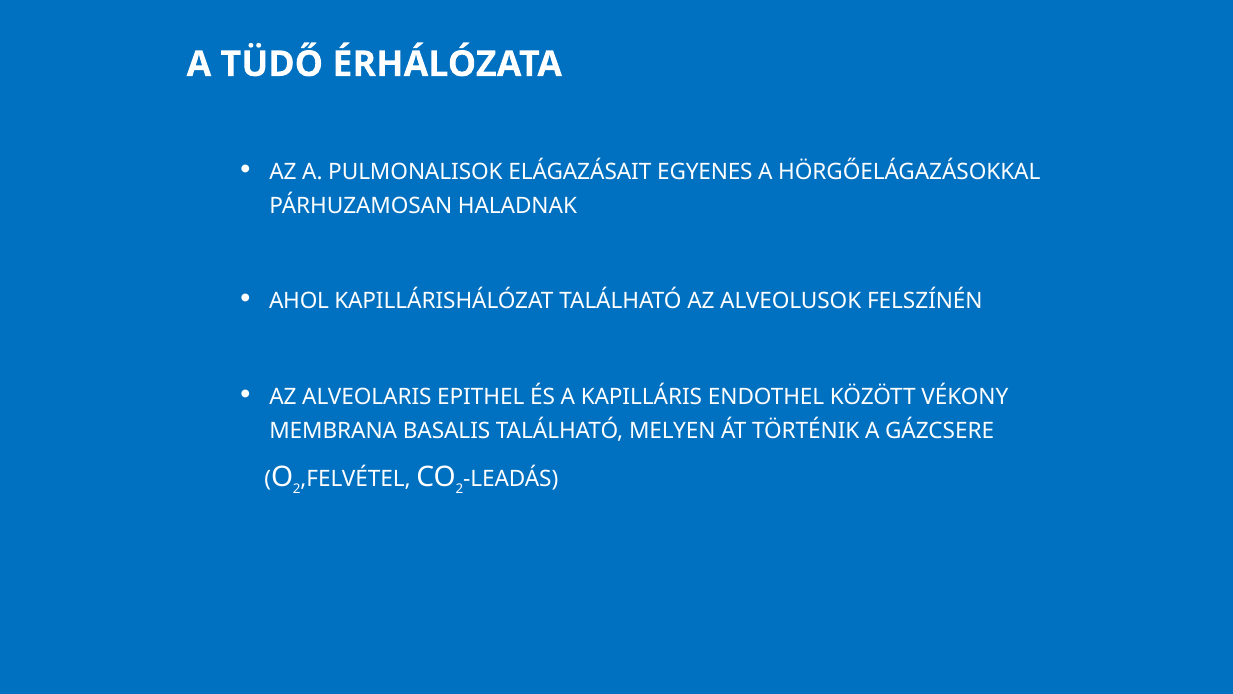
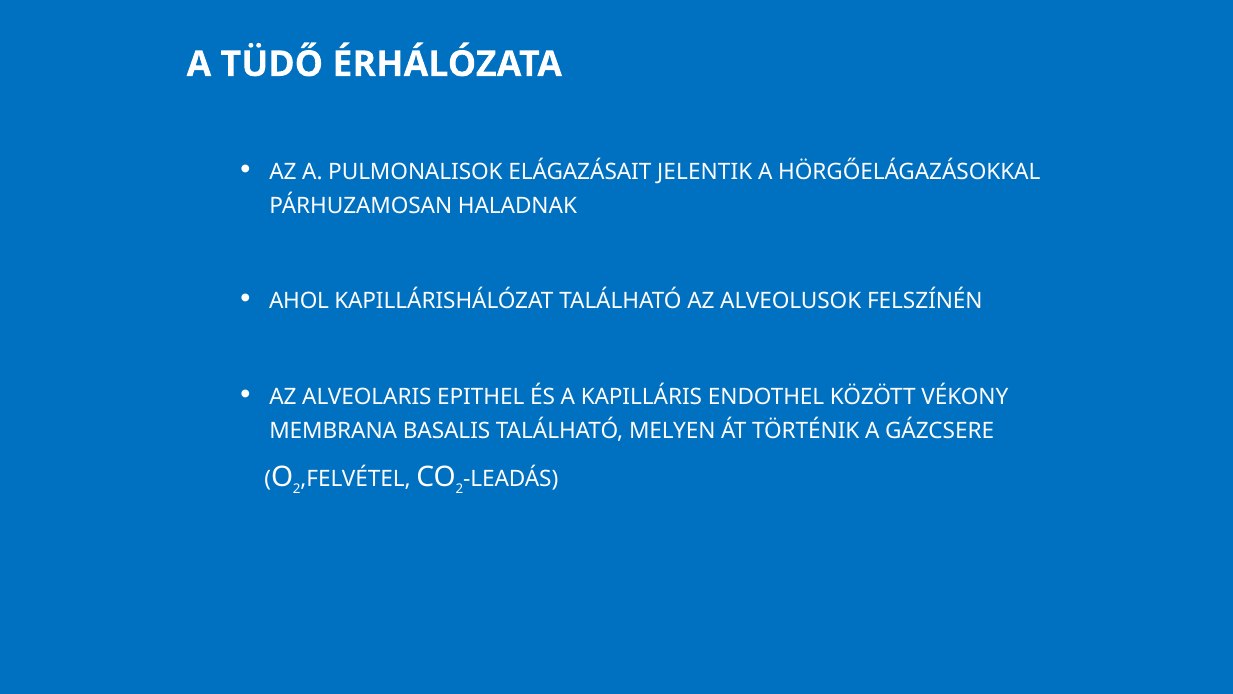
EGYENES: EGYENES -> JELENTIK
